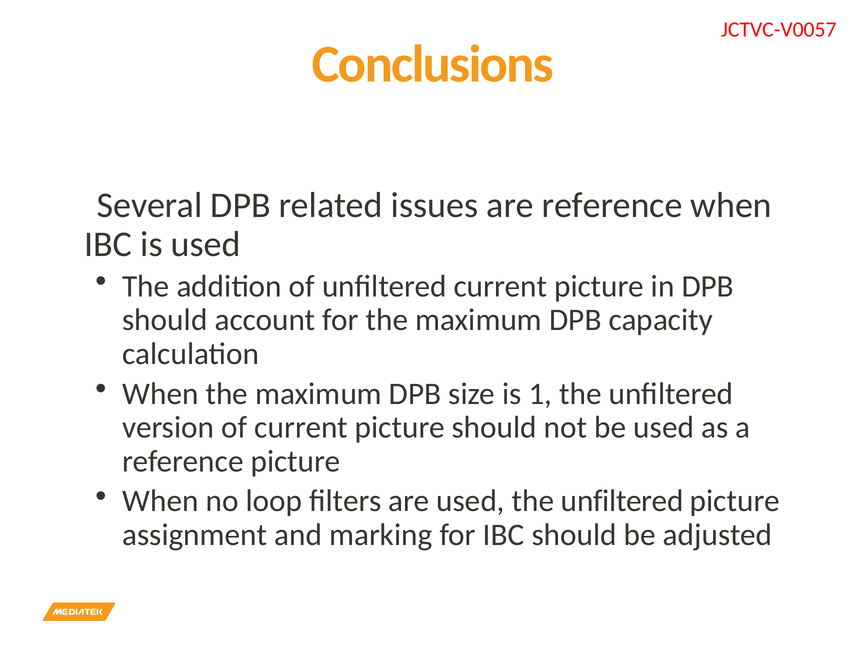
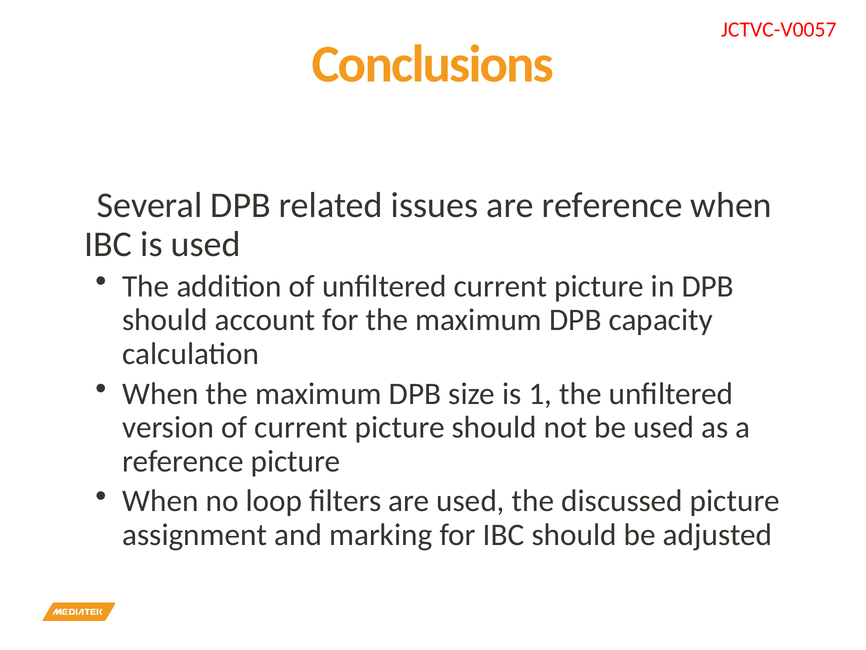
used the unfiltered: unfiltered -> discussed
